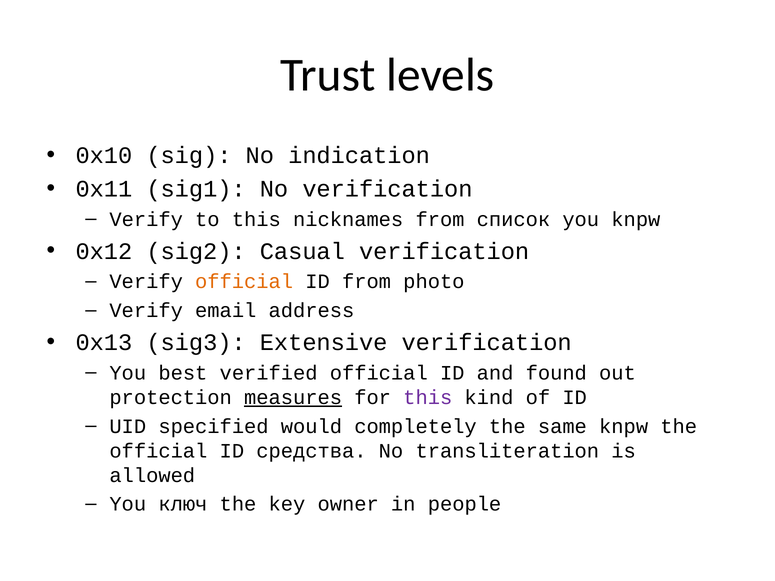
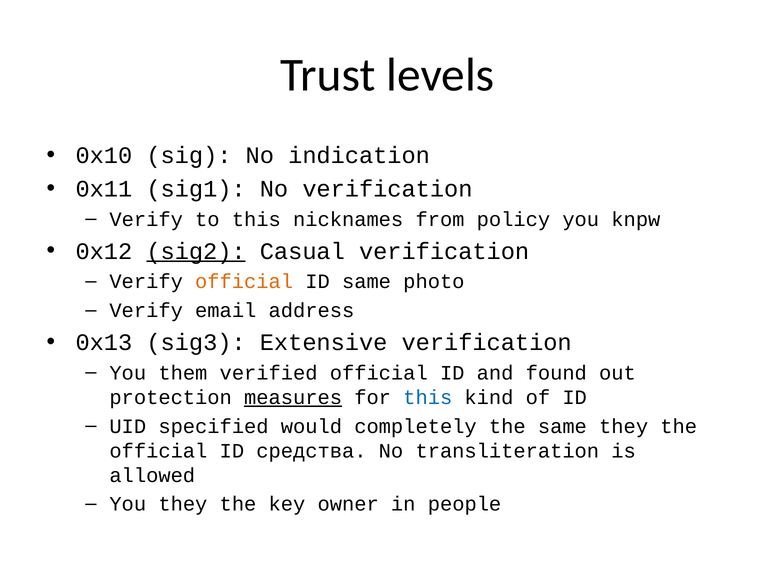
список: список -> policy
sig2 underline: none -> present
ID from: from -> same
best: best -> them
this at (428, 398) colour: purple -> blue
same knpw: knpw -> they
You ключ: ключ -> they
